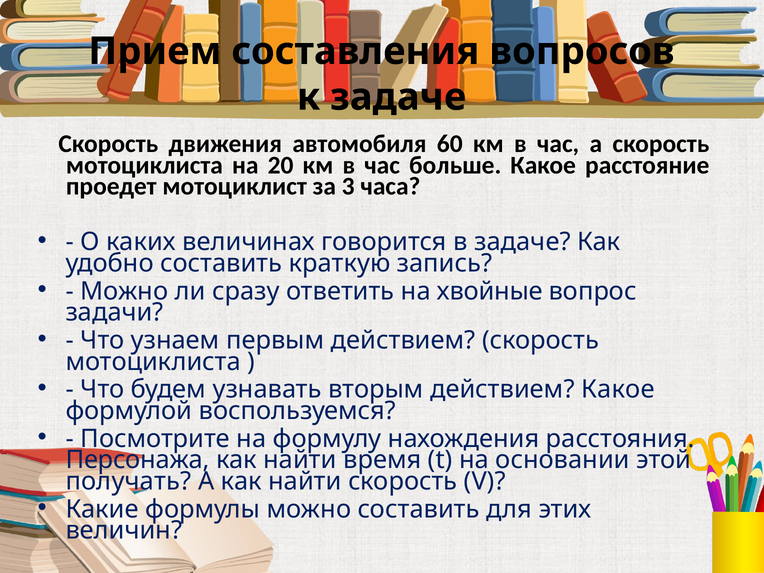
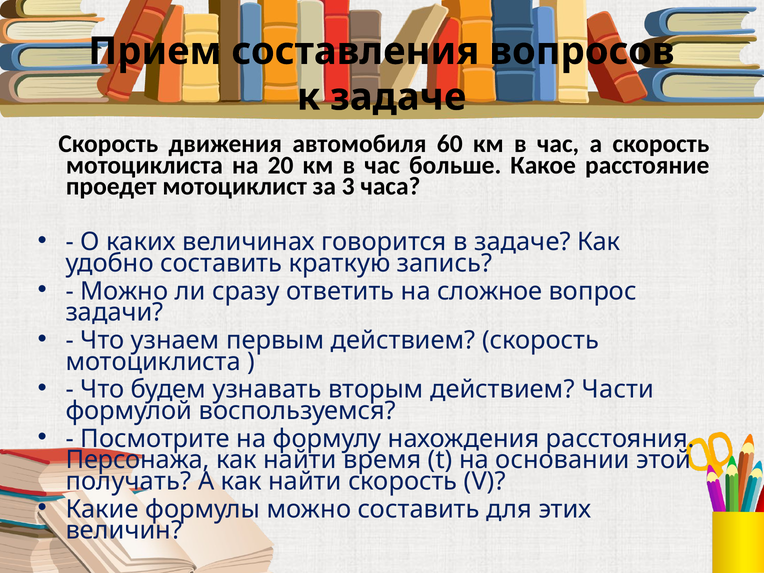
хвойные: хвойные -> сложное
действием Какое: Какое -> Части
